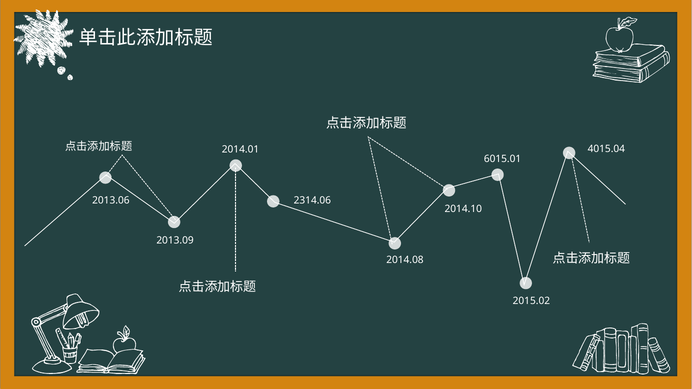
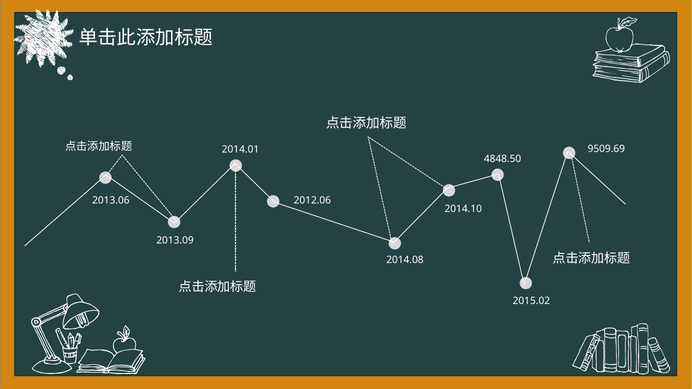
4015.04: 4015.04 -> 9509.69
6015.01: 6015.01 -> 4848.50
2314.06: 2314.06 -> 2012.06
